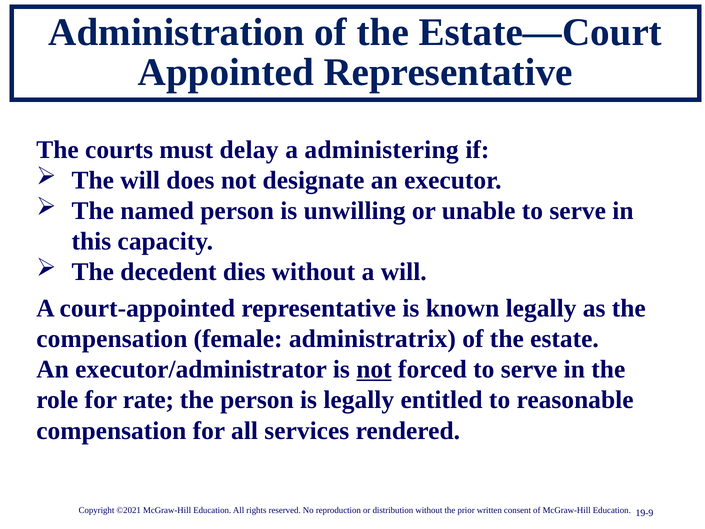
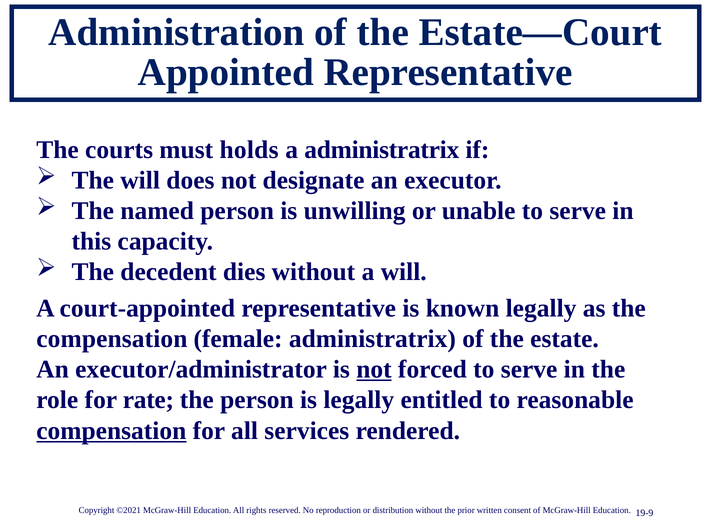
delay: delay -> holds
a administering: administering -> administratrix
compensation at (111, 430) underline: none -> present
